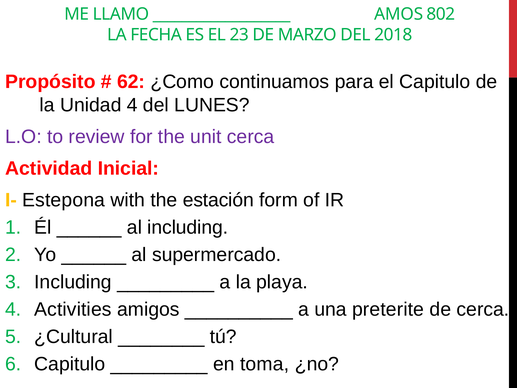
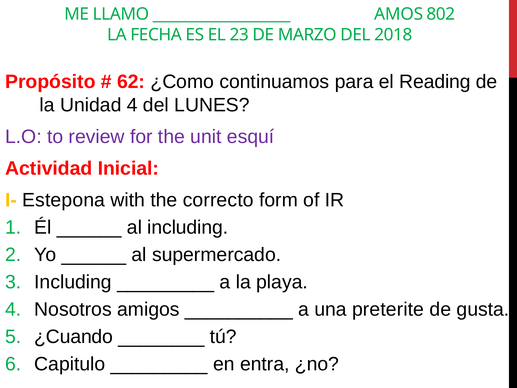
el Capitulo: Capitulo -> Reading
unit cerca: cerca -> esquí
estación: estación -> correcto
Activities: Activities -> Nosotros
de cerca: cerca -> gusta
¿Cultural: ¿Cultural -> ¿Cuando
toma: toma -> entra
